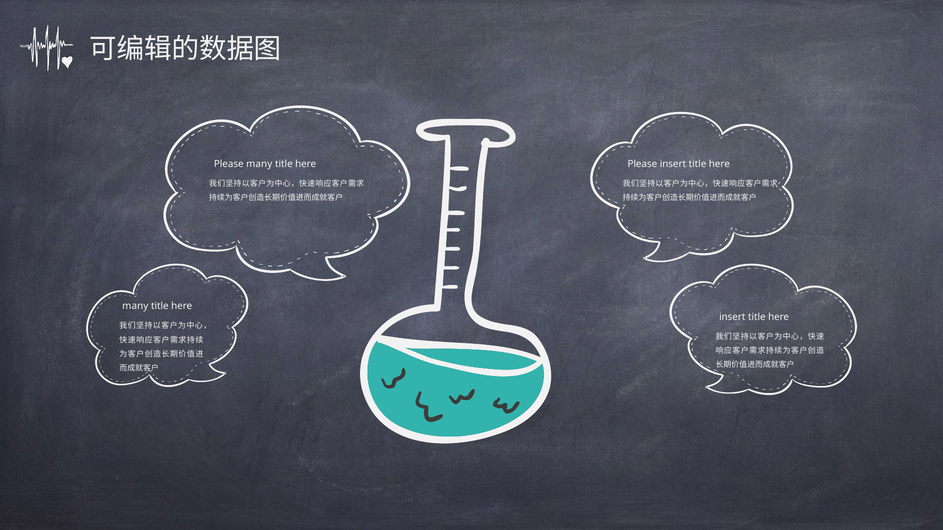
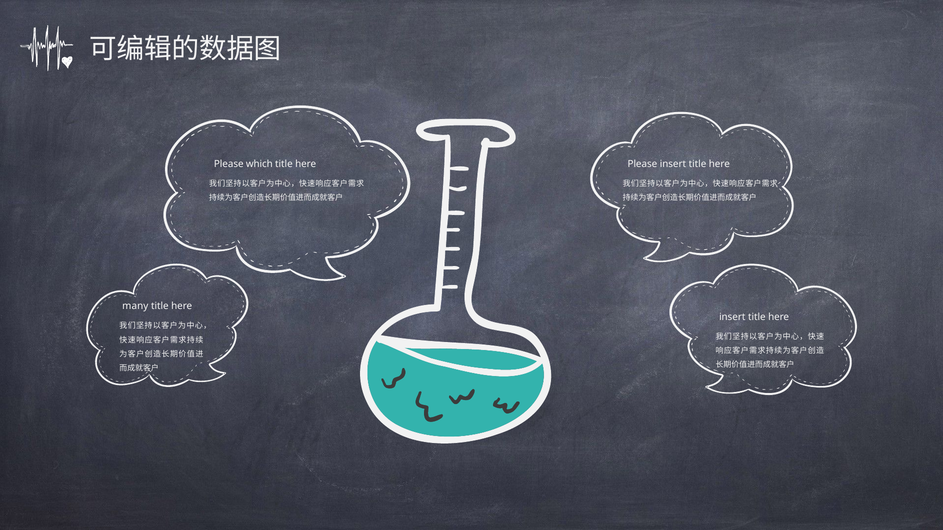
Please many: many -> which
